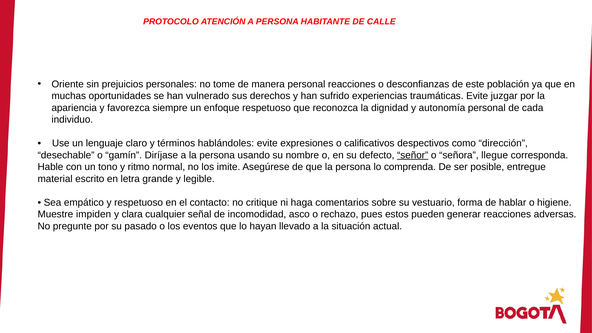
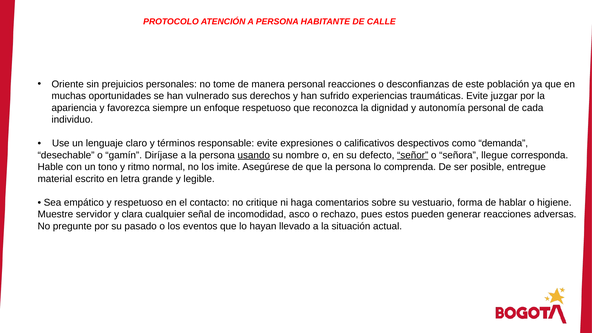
hablándoles: hablándoles -> responsable
dirección: dirección -> demanda
usando underline: none -> present
impiden: impiden -> servidor
